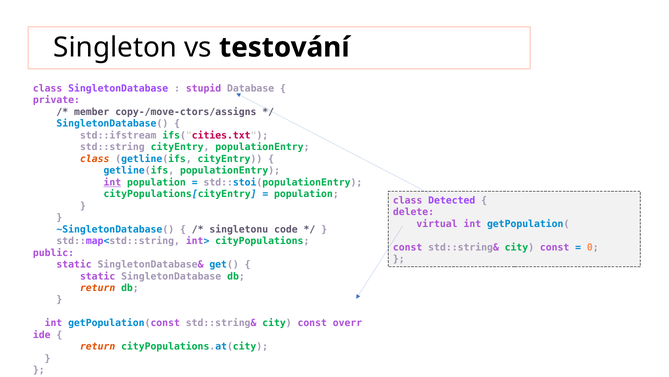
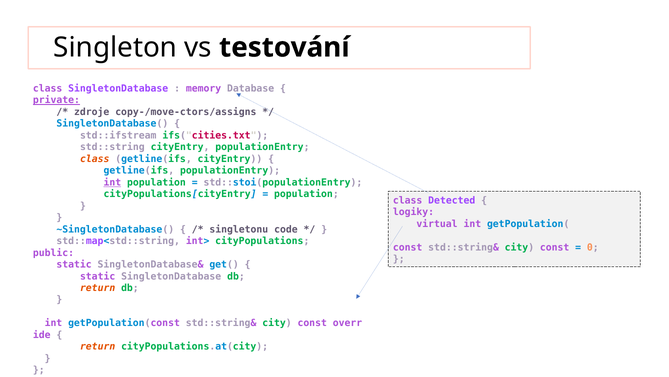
stupid: stupid -> memory
private underline: none -> present
member: member -> zdroje
delete: delete -> logiky
